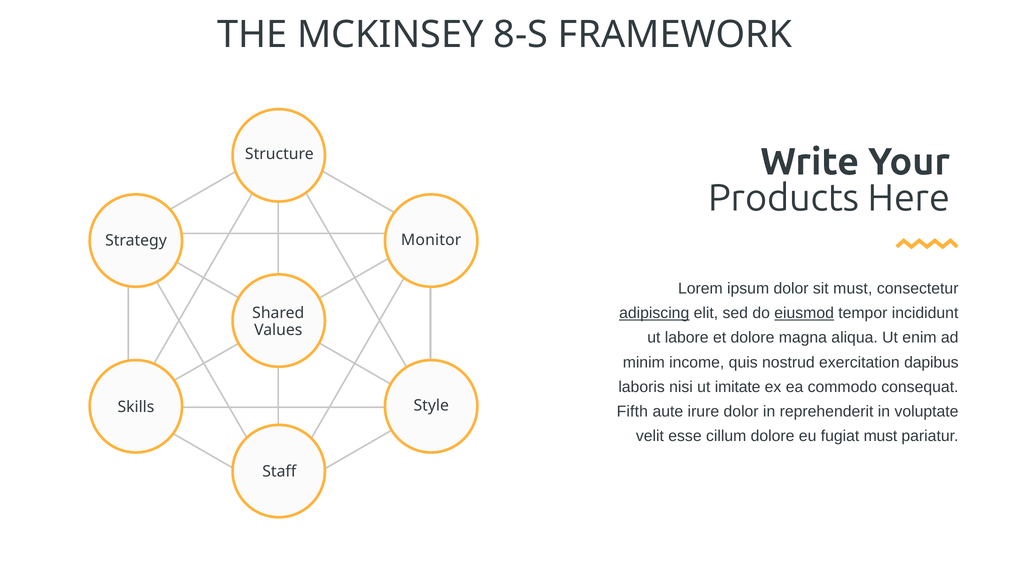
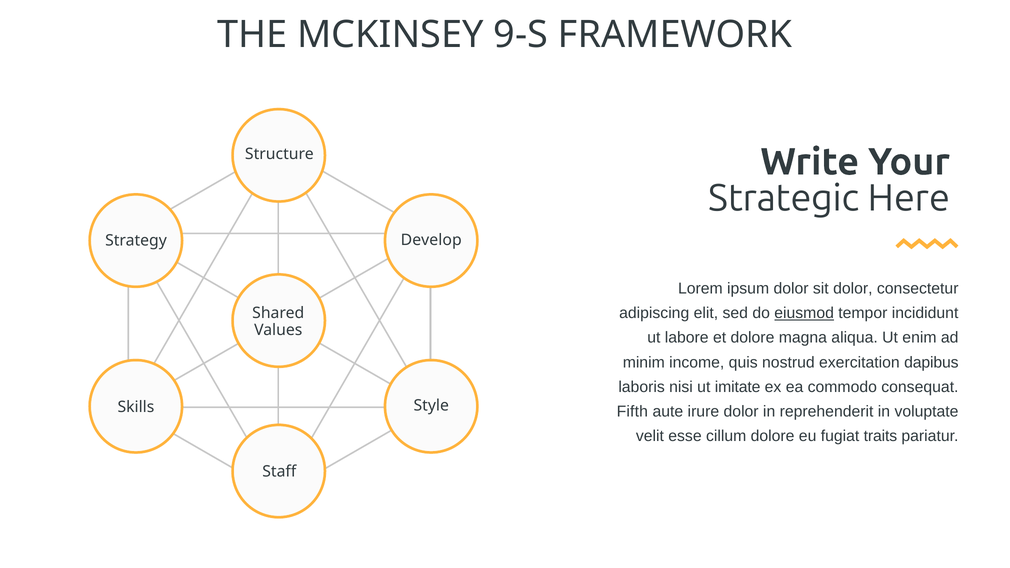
8-S: 8-S -> 9-S
Products: Products -> Strategic
Monitor: Monitor -> Develop
sit must: must -> dolor
adipiscing underline: present -> none
fugiat must: must -> traits
